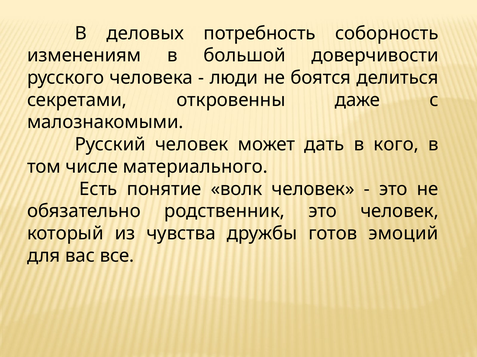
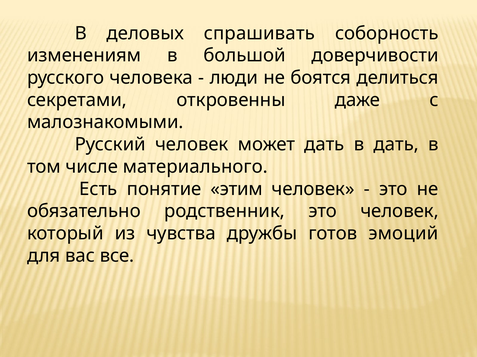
потребность: потребность -> спрашивать
в кого: кого -> дать
волк: волк -> этим
